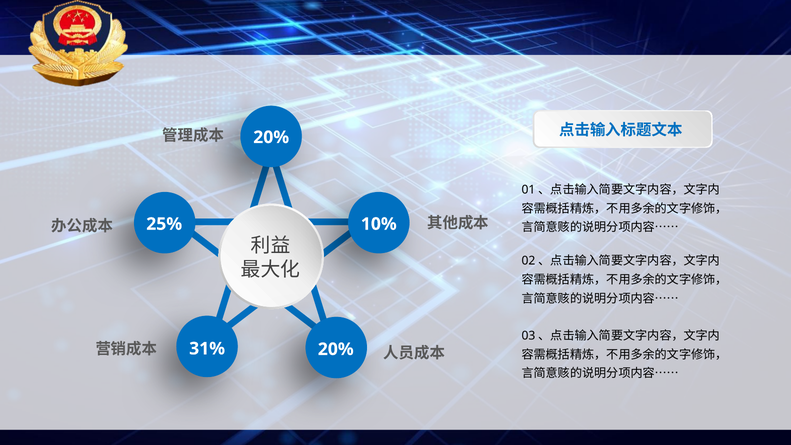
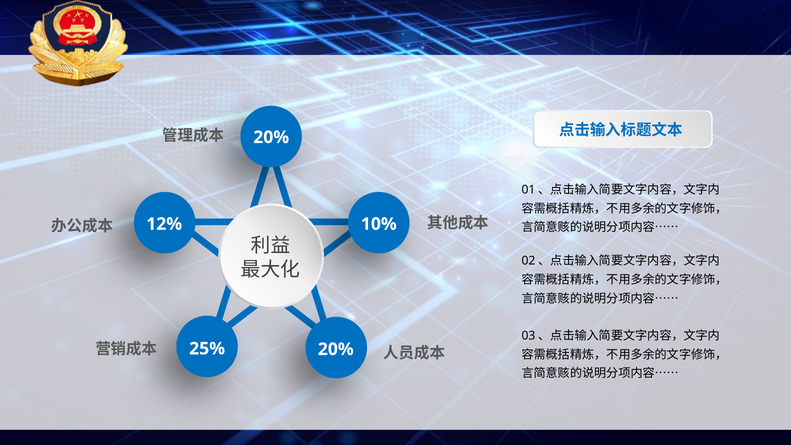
25%: 25% -> 12%
31%: 31% -> 25%
